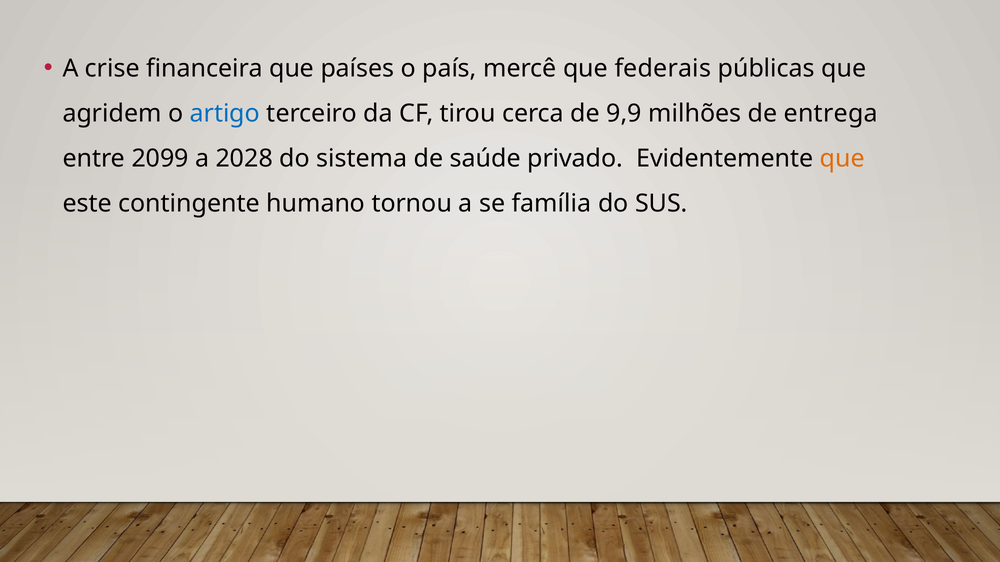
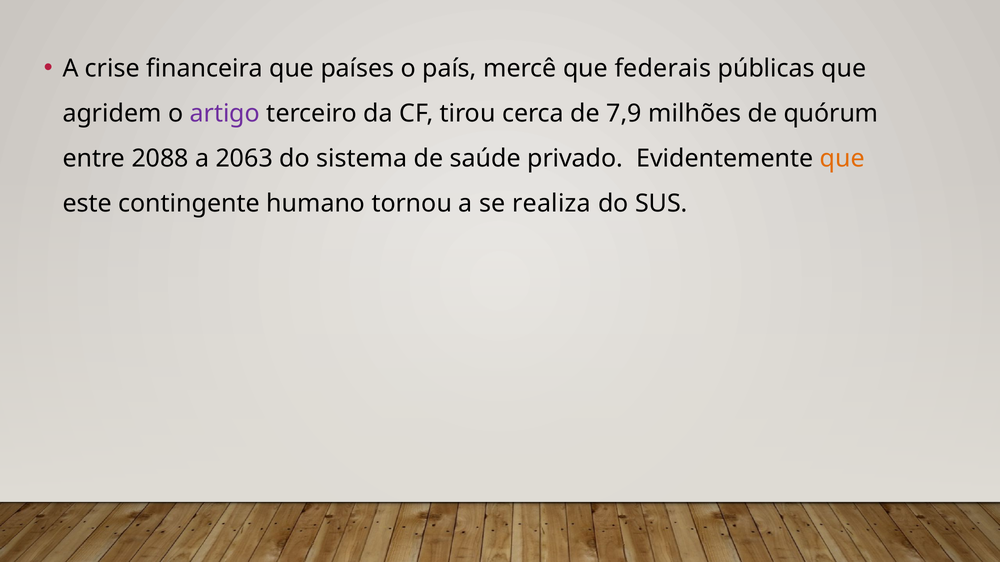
artigo colour: blue -> purple
9,9: 9,9 -> 7,9
entrega: entrega -> quórum
2099: 2099 -> 2088
2028: 2028 -> 2063
família: família -> realiza
